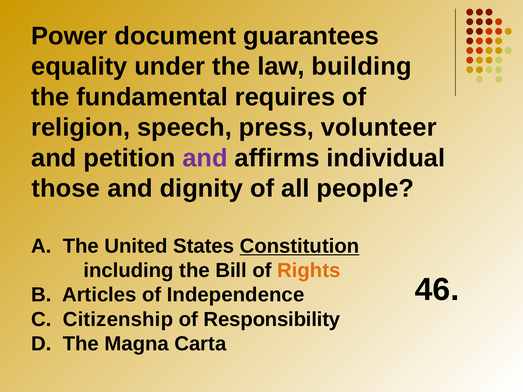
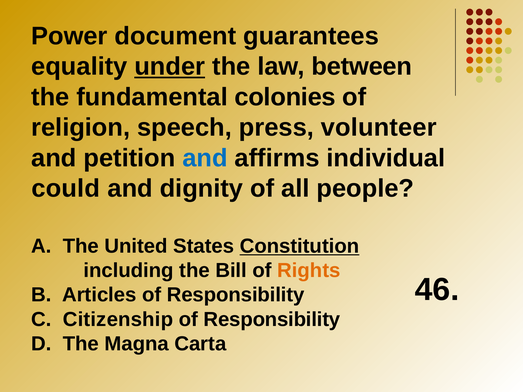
under underline: none -> present
building: building -> between
requires: requires -> colonies
and at (205, 158) colour: purple -> blue
those: those -> could
Articles of Independence: Independence -> Responsibility
